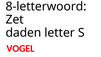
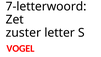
8-letterwoord: 8-letterwoord -> 7-letterwoord
daden: daden -> zuster
